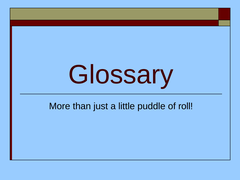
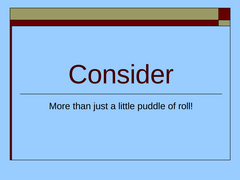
Glossary: Glossary -> Consider
